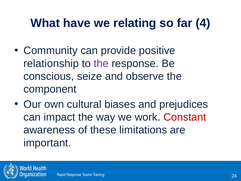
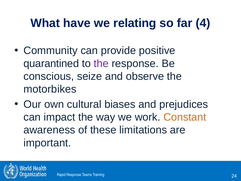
relationship: relationship -> quarantined
component: component -> motorbikes
Constant colour: red -> orange
